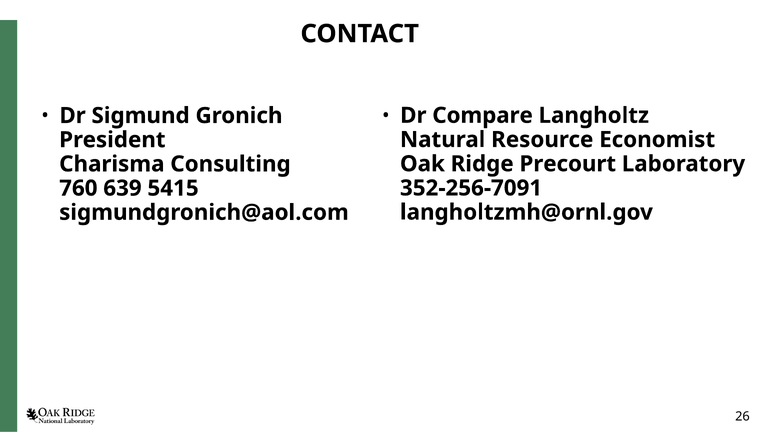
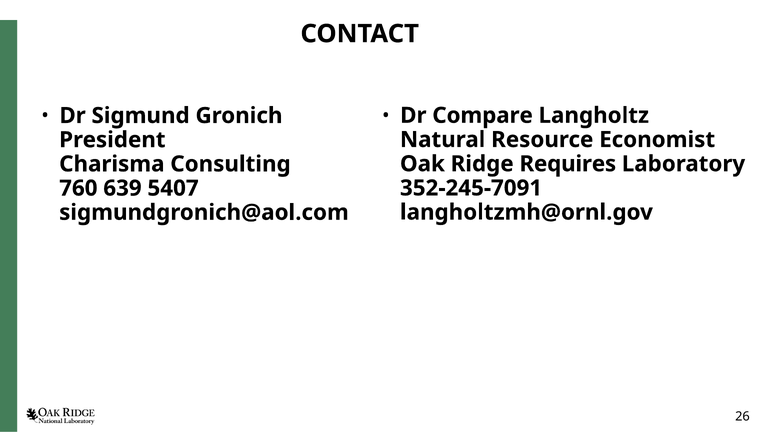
Precourt: Precourt -> Requires
352-256-7091: 352-256-7091 -> 352-245-7091
5415: 5415 -> 5407
